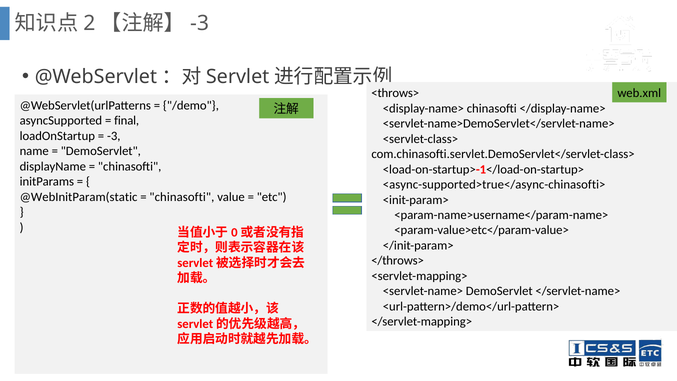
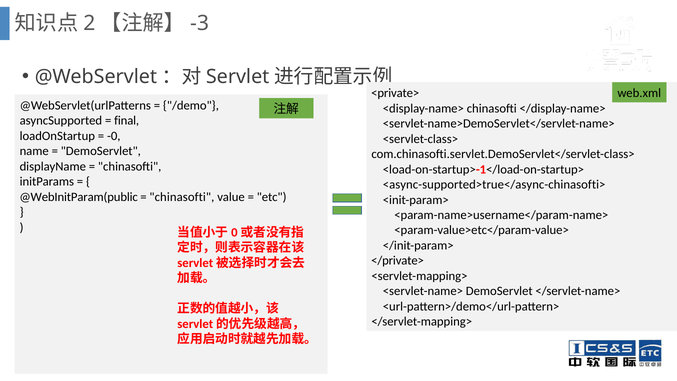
<throws>: <throws> -> <private>
-3 at (114, 136): -3 -> -0
@WebInitParam(static: @WebInitParam(static -> @WebInitParam(public
</throws>: </throws> -> </private>
